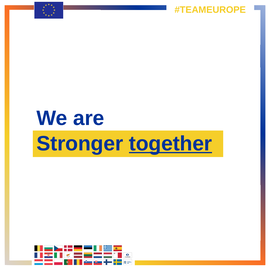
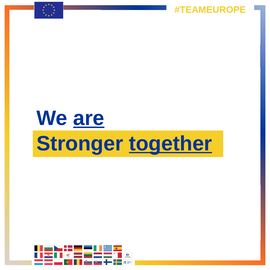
are underline: none -> present
